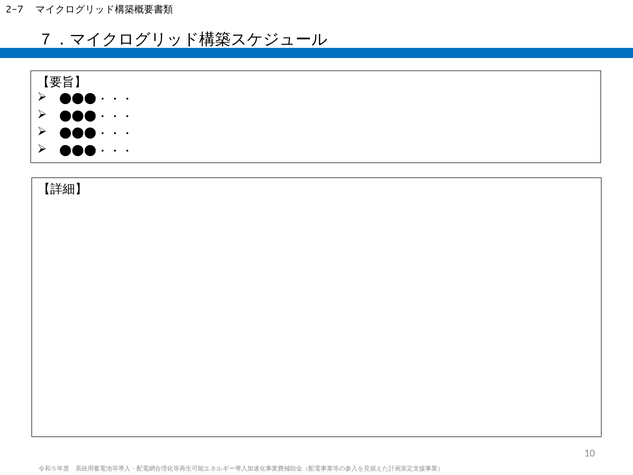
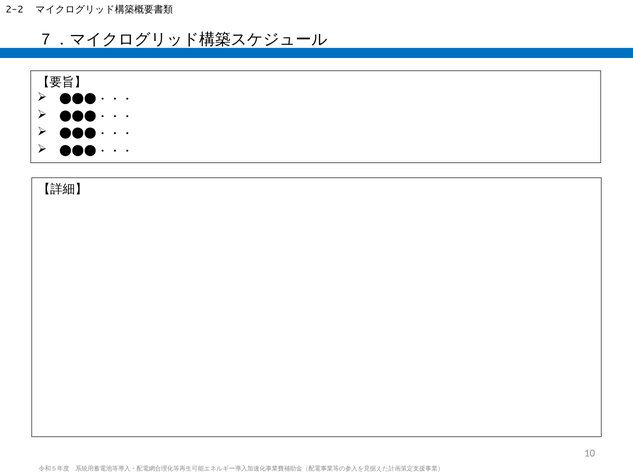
2-7: 2-7 -> 2-2
